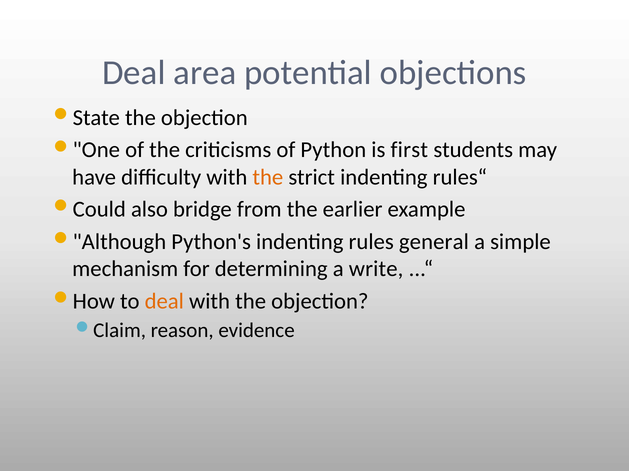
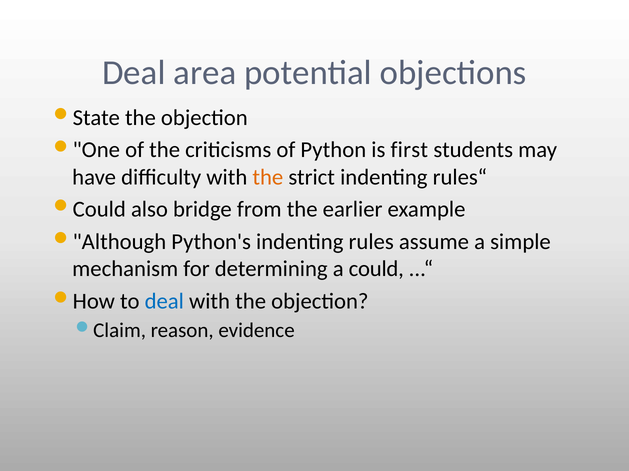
general: general -> assume
write: write -> could
deal at (164, 302) colour: orange -> blue
